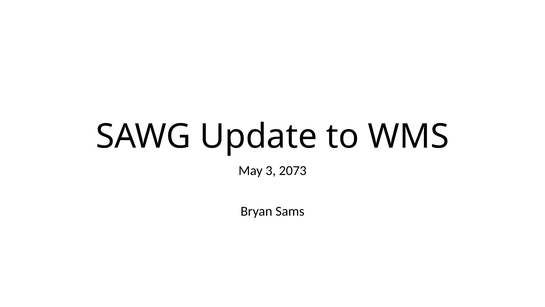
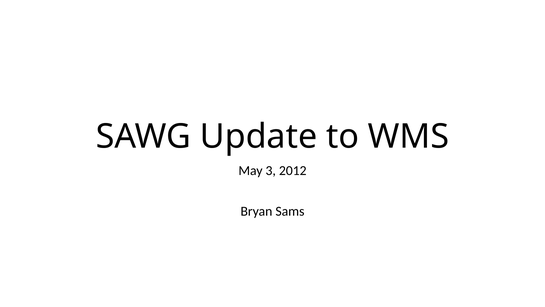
2073: 2073 -> 2012
